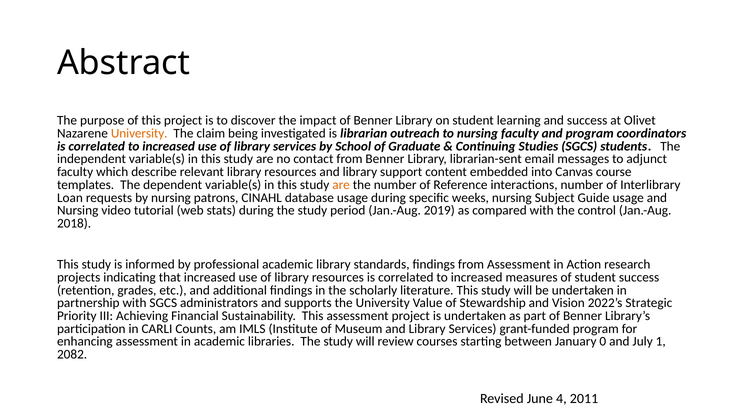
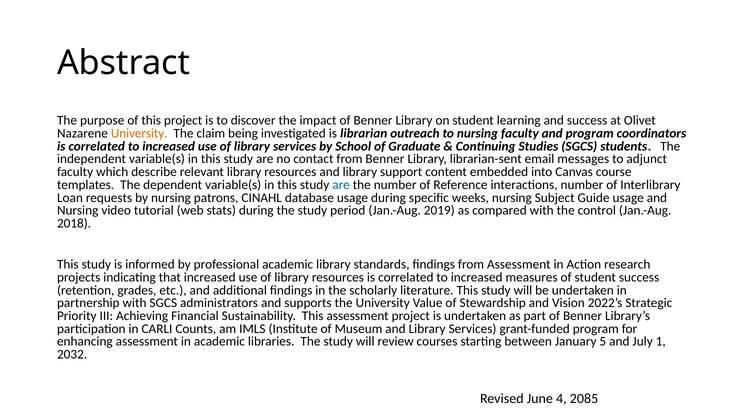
are at (341, 185) colour: orange -> blue
0: 0 -> 5
2082: 2082 -> 2032
2011: 2011 -> 2085
